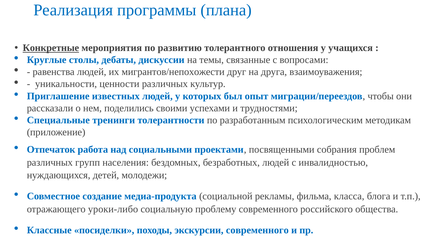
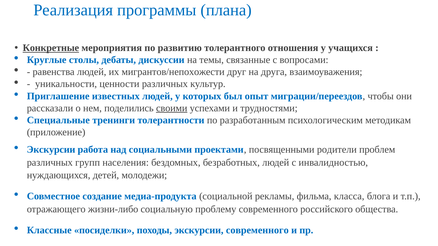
своими underline: none -> present
Отпечаток at (51, 150): Отпечаток -> Экскурсии
собрания: собрания -> родители
уроки-либо: уроки-либо -> жизни-либо
